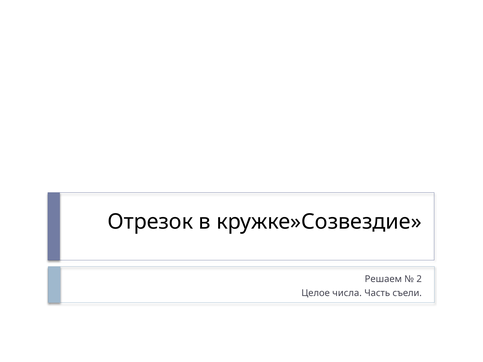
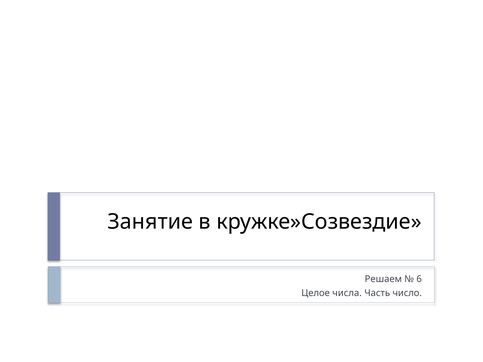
Отрезок: Отрезок -> Занятие
2: 2 -> 6
съели: съели -> число
